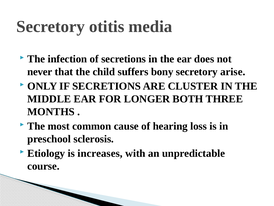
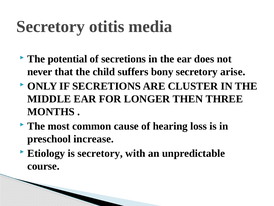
infection: infection -> potential
BOTH: BOTH -> THEN
sclerosis: sclerosis -> increase
is increases: increases -> secretory
